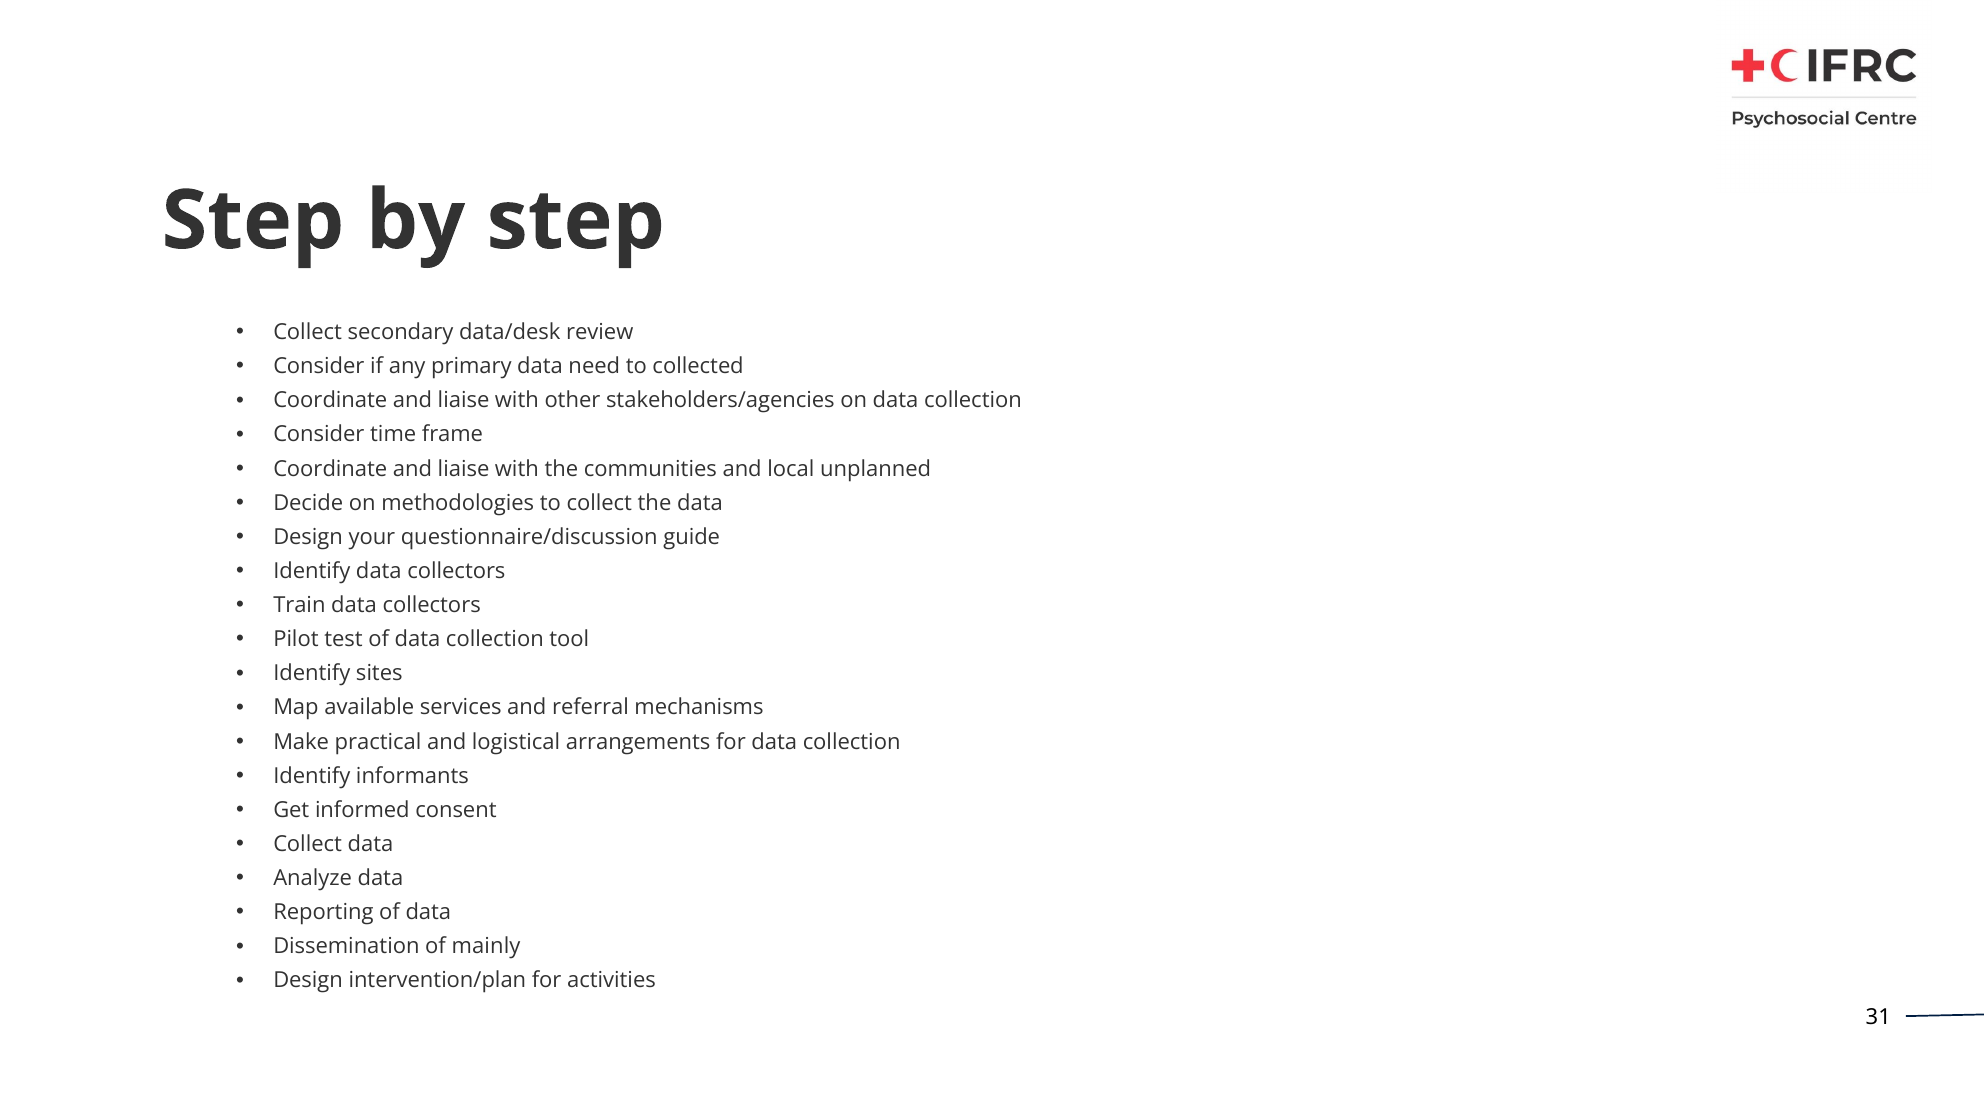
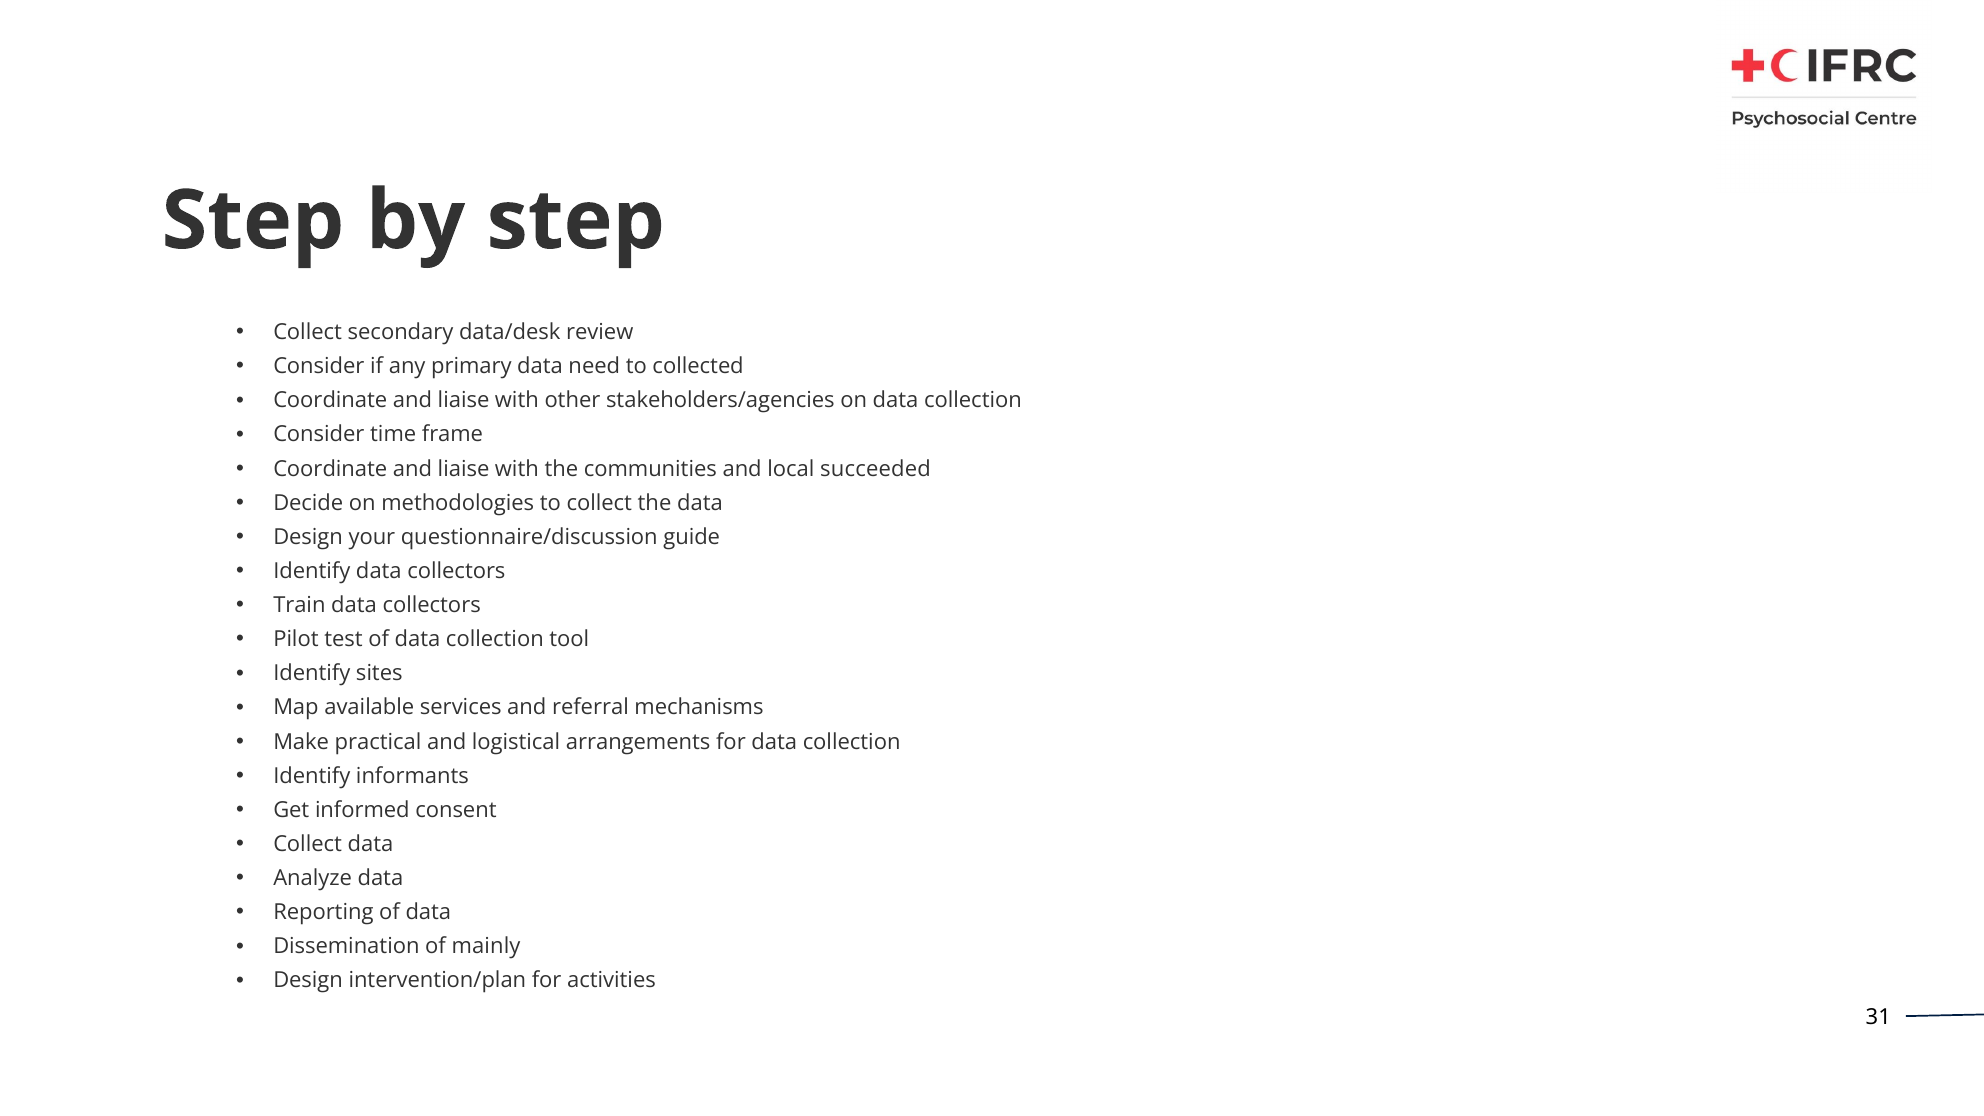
unplanned: unplanned -> succeeded
